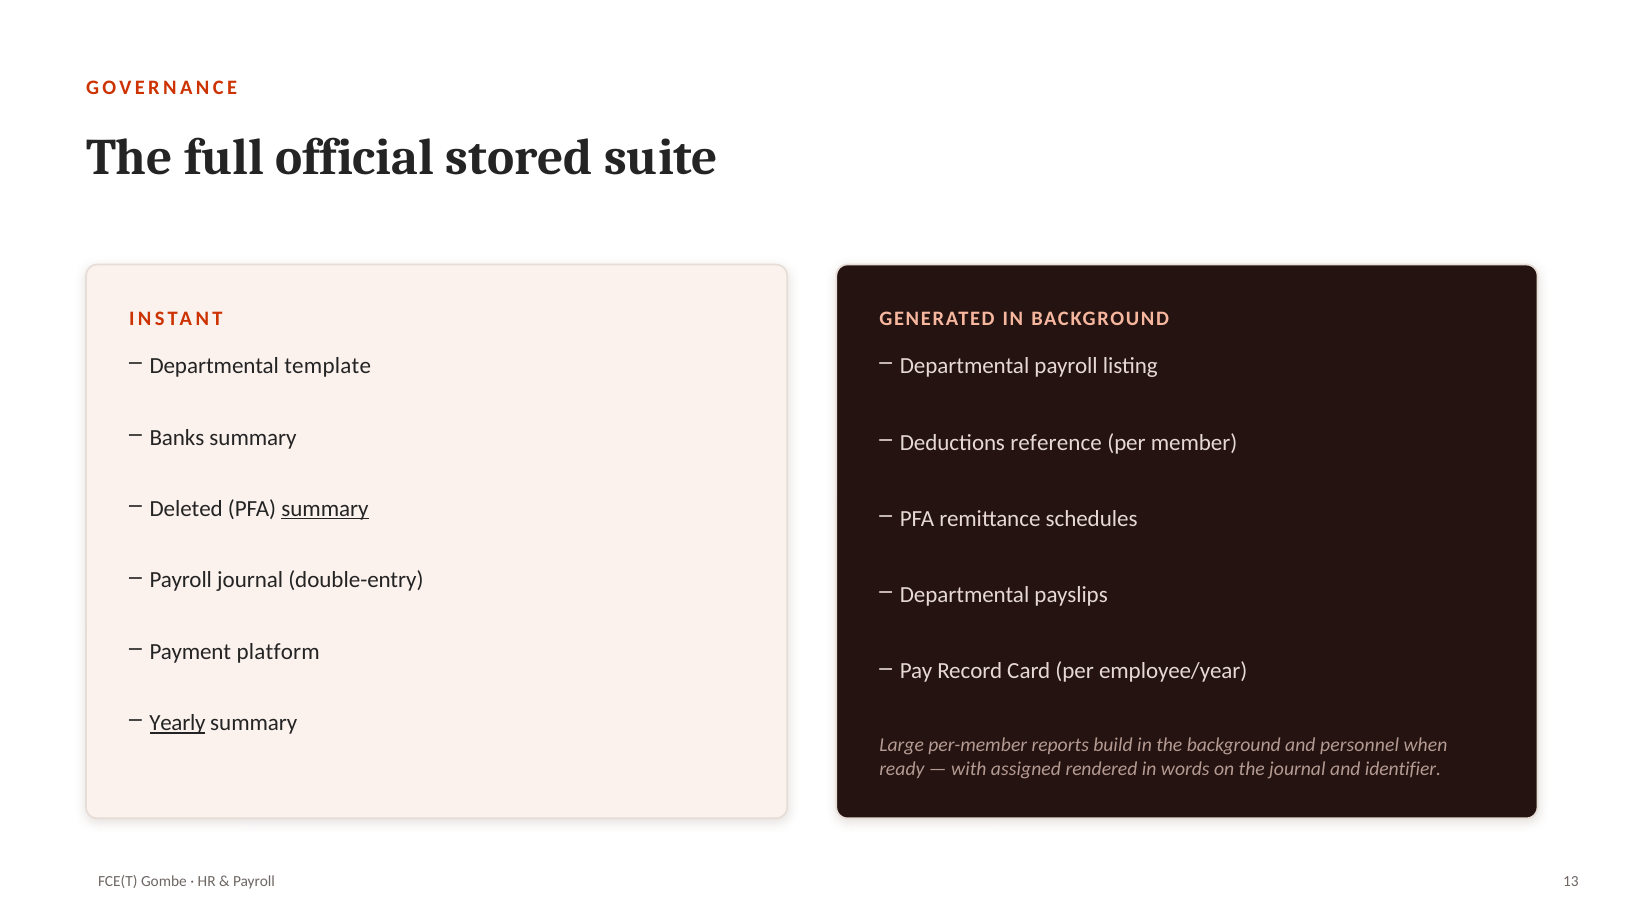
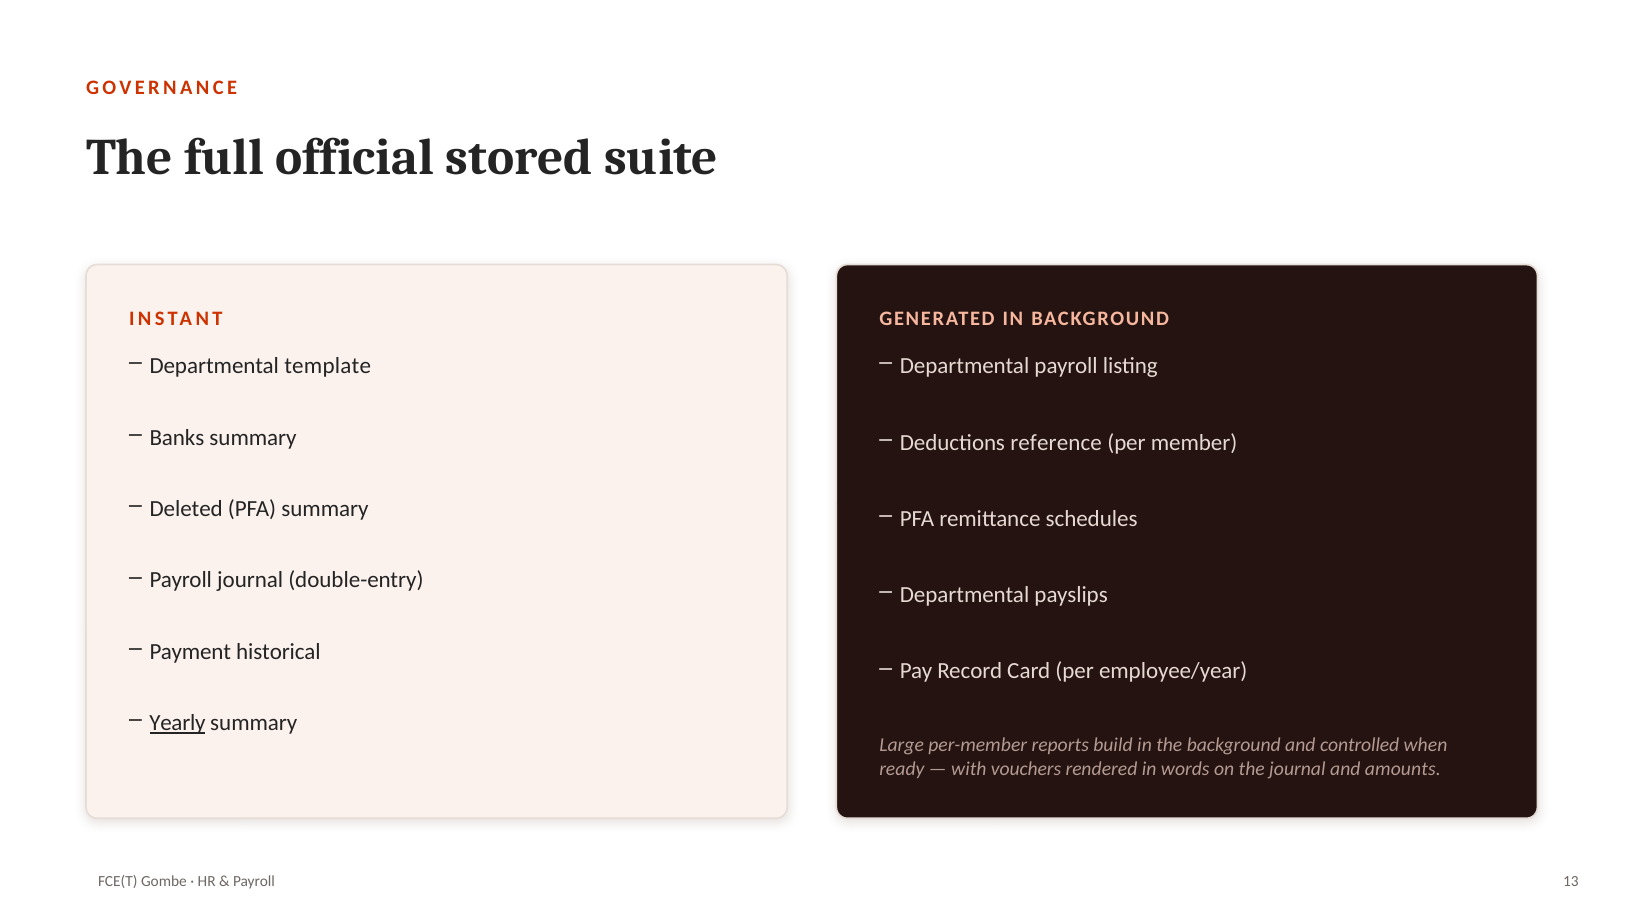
summary at (325, 509) underline: present -> none
platform: platform -> historical
personnel: personnel -> controlled
assigned: assigned -> vouchers
identifier: identifier -> amounts
